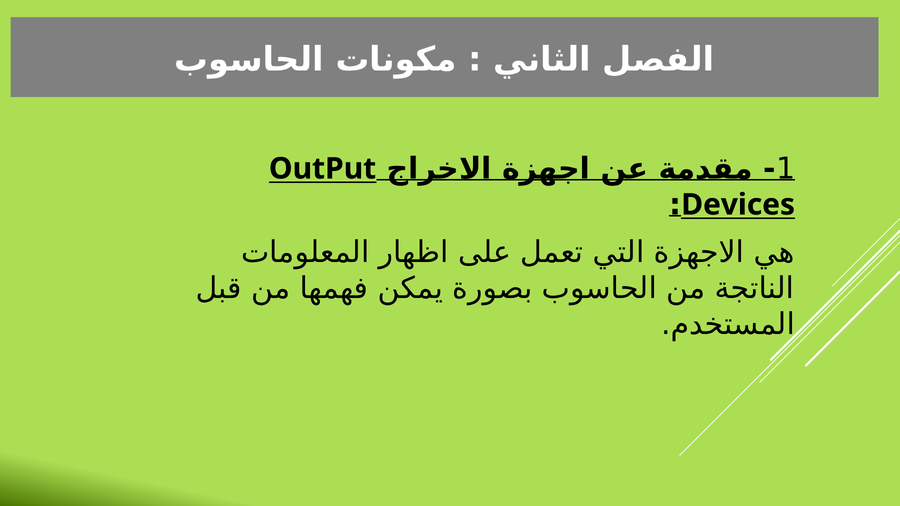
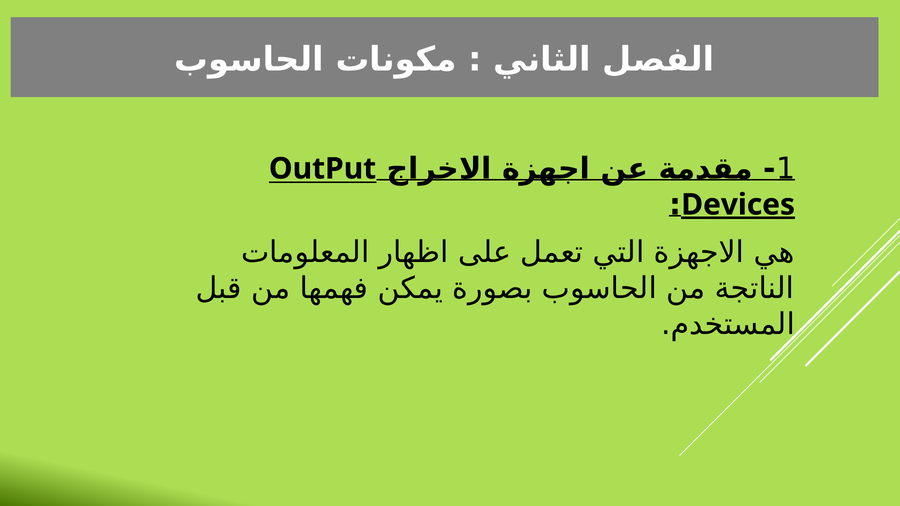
Devices underline: none -> present
